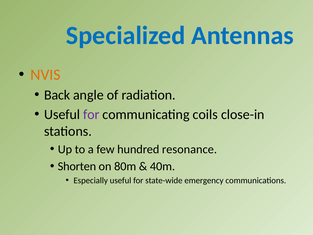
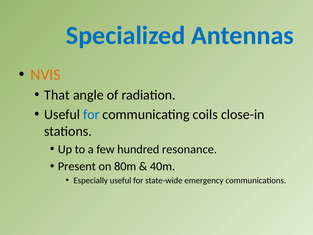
Back: Back -> That
for at (91, 114) colour: purple -> blue
Shorten: Shorten -> Present
